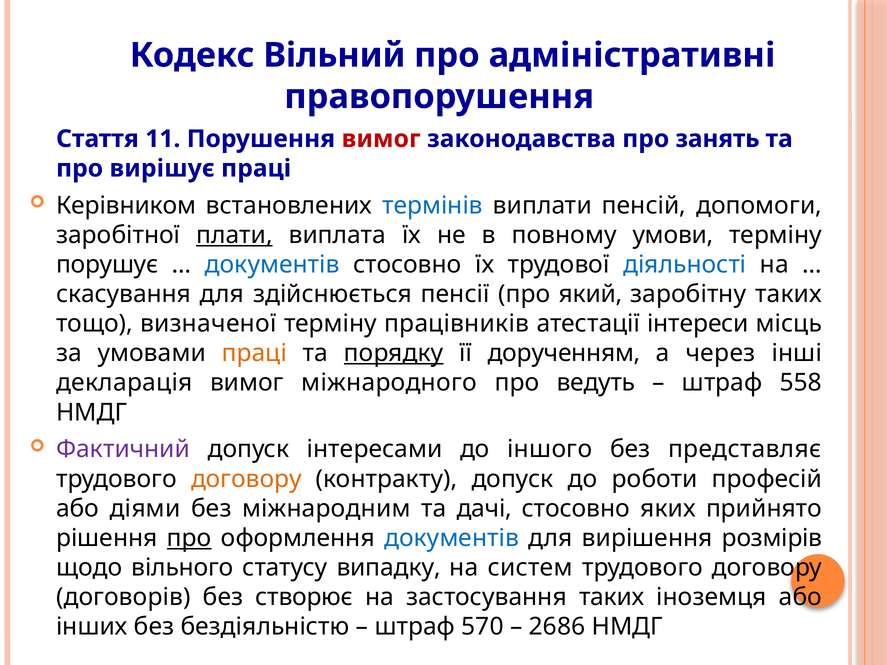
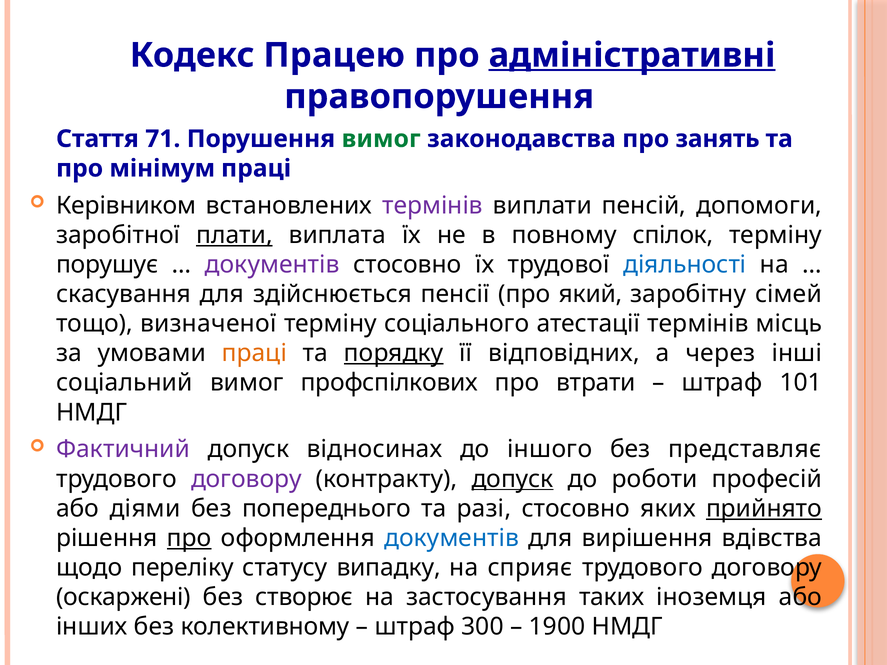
Вільний: Вільний -> Працею
адміністративні underline: none -> present
11: 11 -> 71
вимог at (381, 139) colour: red -> green
вирішує: вирішує -> мінімум
термінів at (432, 205) colour: blue -> purple
умови: умови -> спілок
документів at (272, 265) colour: blue -> purple
заробітну таких: таких -> сімей
працівників: працівників -> соціального
атестації інтереси: інтереси -> термінів
дорученням: дорученням -> відповідних
декларація: декларація -> соціальний
міжнародного: міжнародного -> профспілкових
ведуть: ведуть -> втрати
558: 558 -> 101
інтересами: інтересами -> відносинах
договору at (246, 479) colour: orange -> purple
допуск at (513, 479) underline: none -> present
міжнародним: міжнародним -> попереднього
дачі: дачі -> разі
прийнято underline: none -> present
розмірів: розмірів -> вдівства
вільного: вільного -> переліку
систем: систем -> сприяє
договорів: договорів -> оскаржені
бездіяльністю: бездіяльністю -> колективному
570: 570 -> 300
2686: 2686 -> 1900
